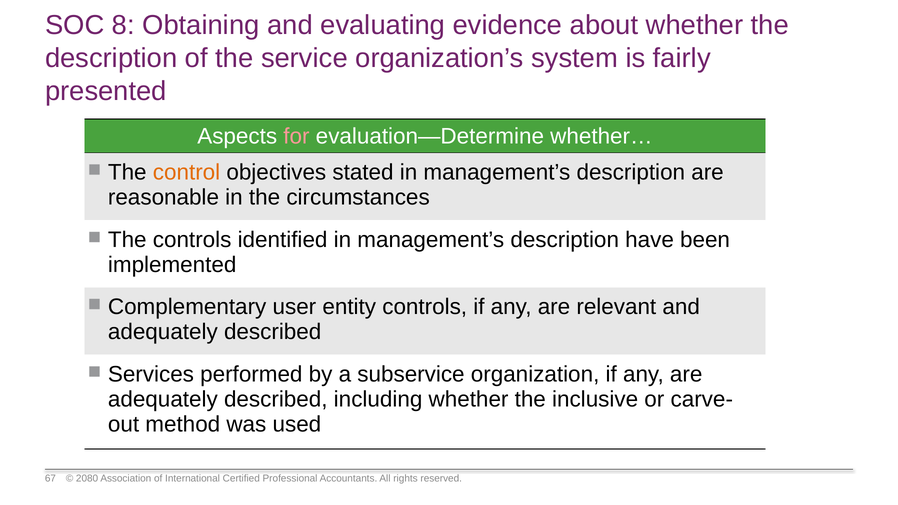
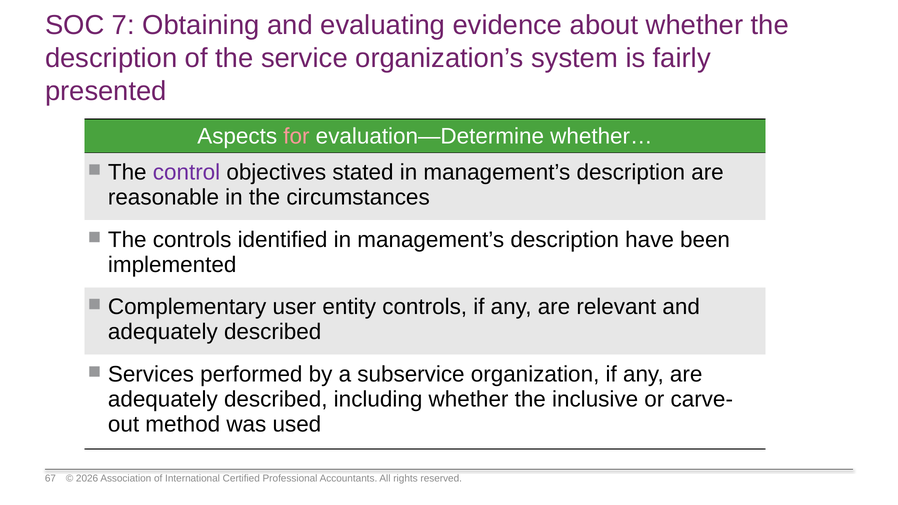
8: 8 -> 7
control colour: orange -> purple
2080: 2080 -> 2026
